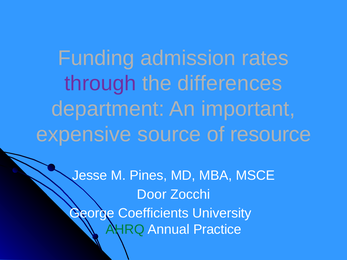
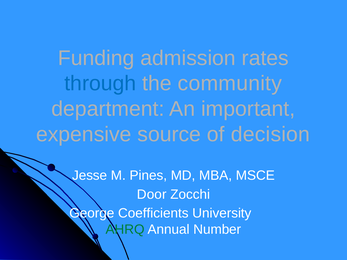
through colour: purple -> blue
differences: differences -> community
resource: resource -> decision
Practice: Practice -> Number
